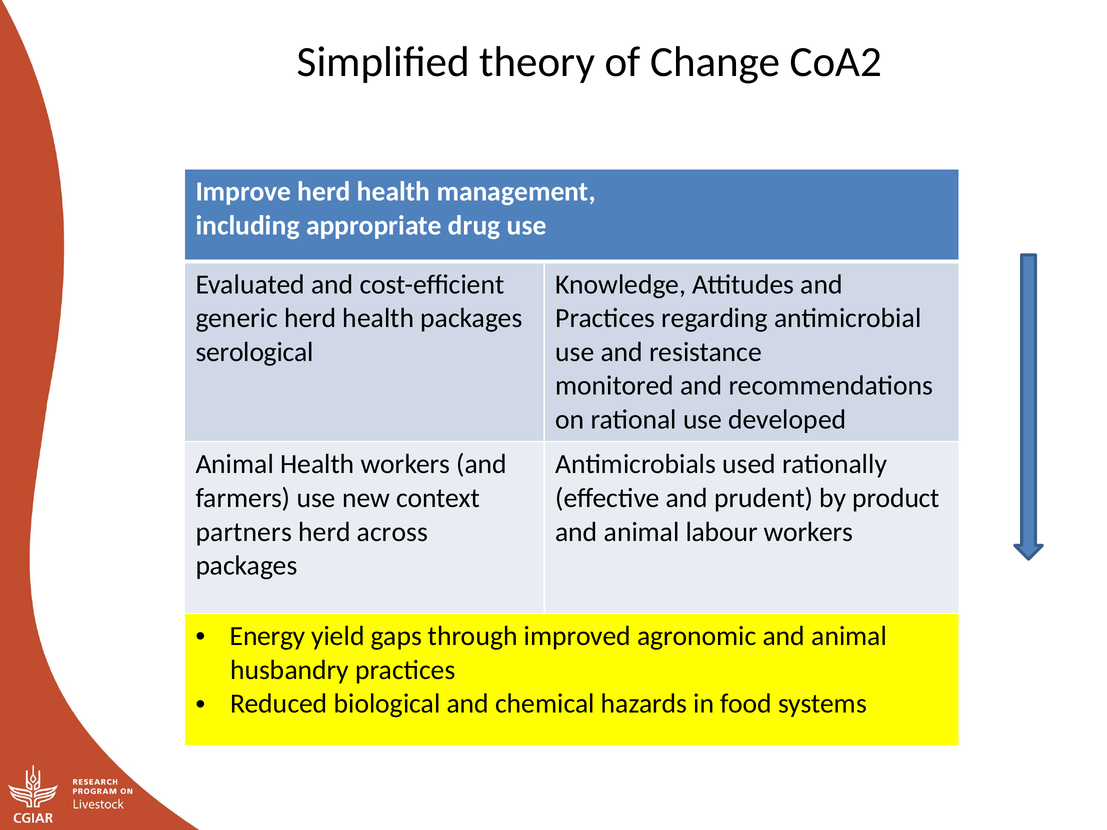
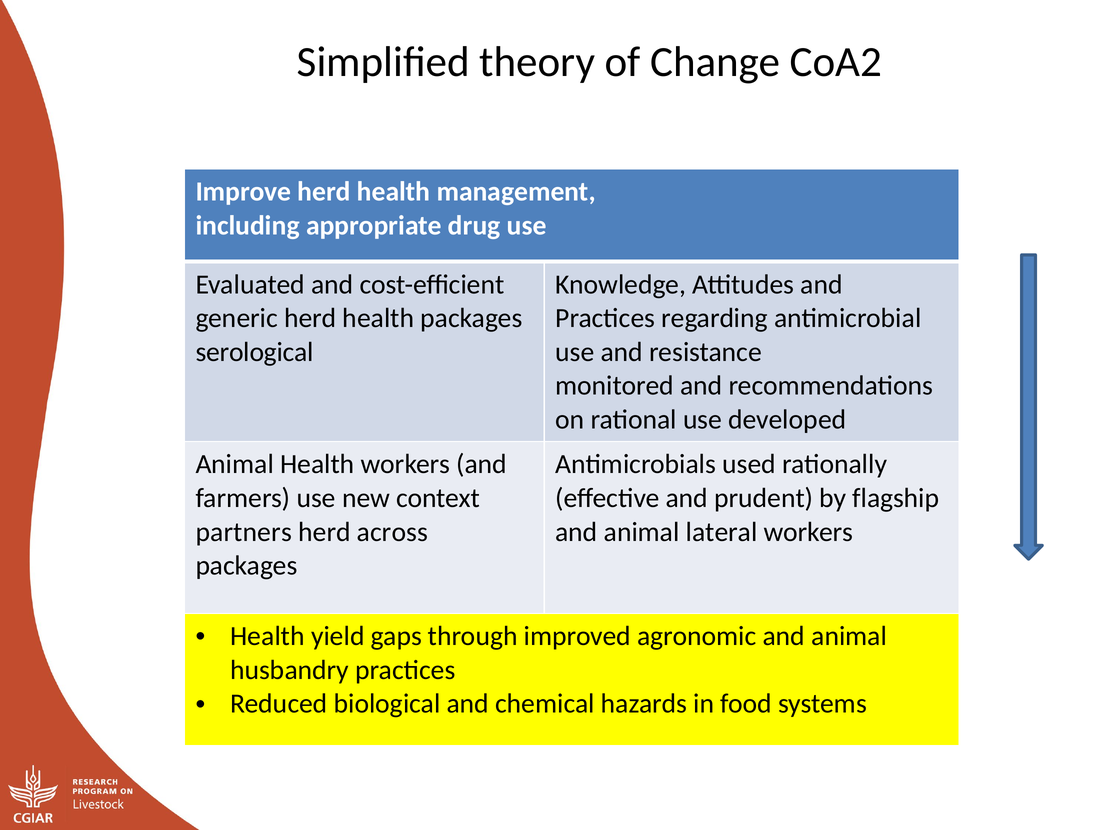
product: product -> flagship
labour: labour -> lateral
Energy at (268, 636): Energy -> Health
